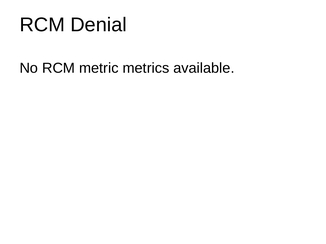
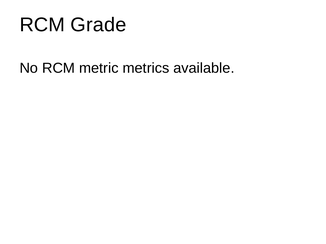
Denial: Denial -> Grade
